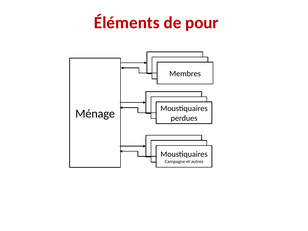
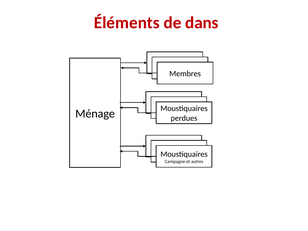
pour: pour -> dans
